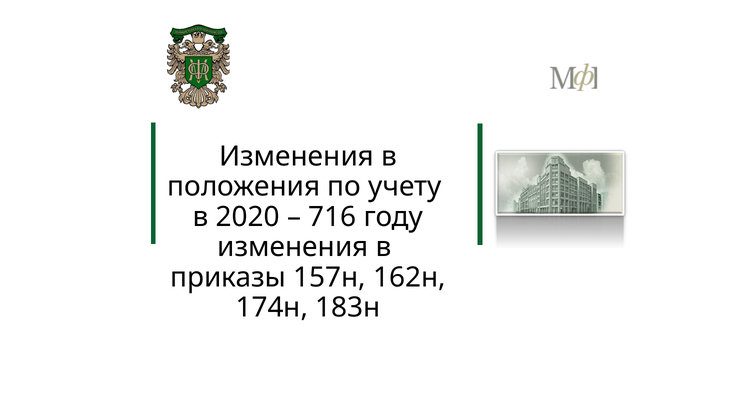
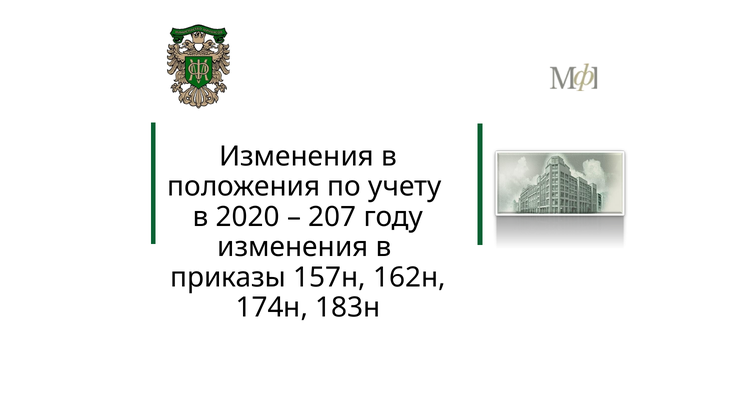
716: 716 -> 207
